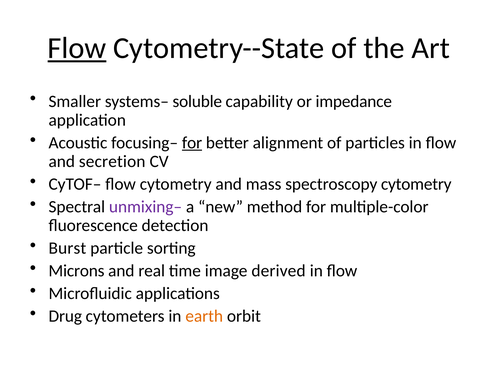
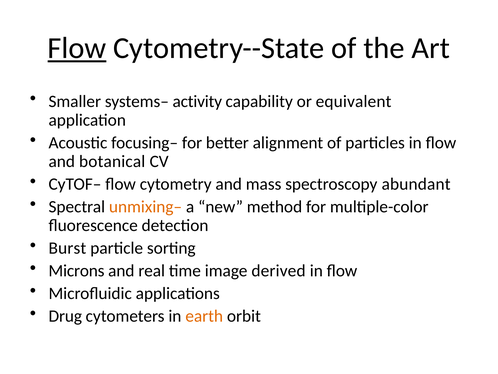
soluble: soluble -> activity
impedance: impedance -> equivalent
for at (192, 143) underline: present -> none
secretion: secretion -> botanical
spectroscopy cytometry: cytometry -> abundant
unmixing– colour: purple -> orange
